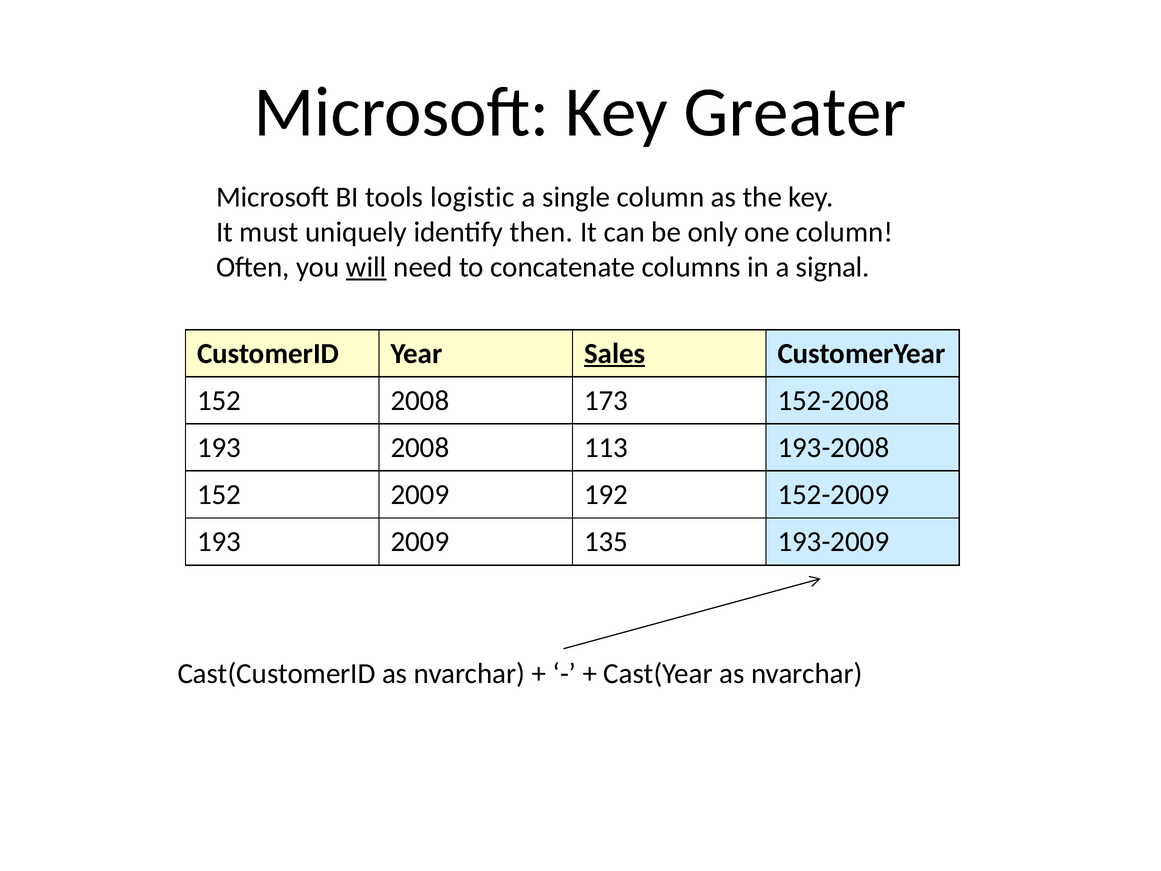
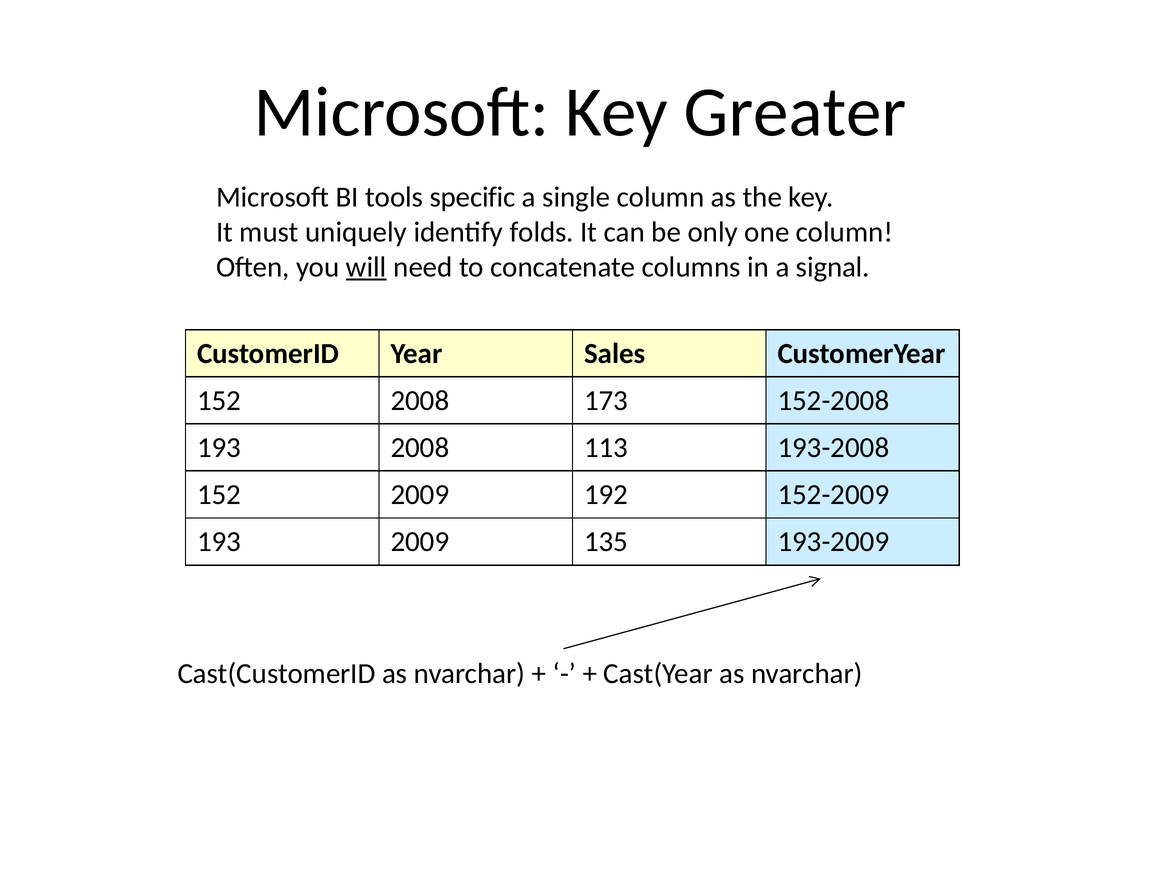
logistic: logistic -> specific
then: then -> folds
Sales underline: present -> none
